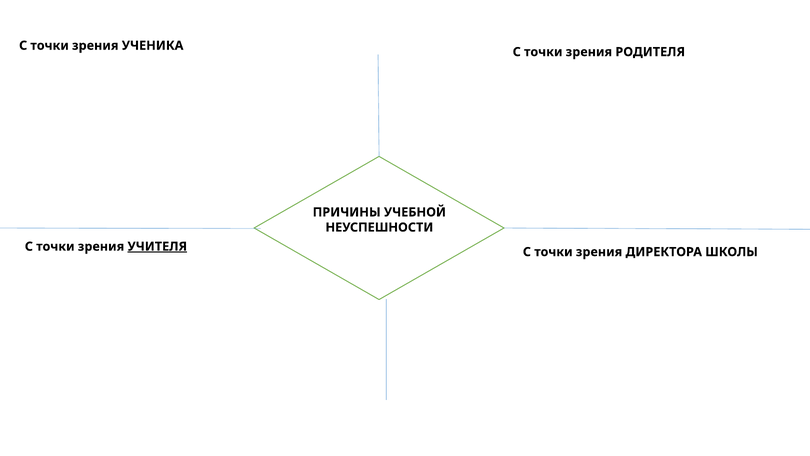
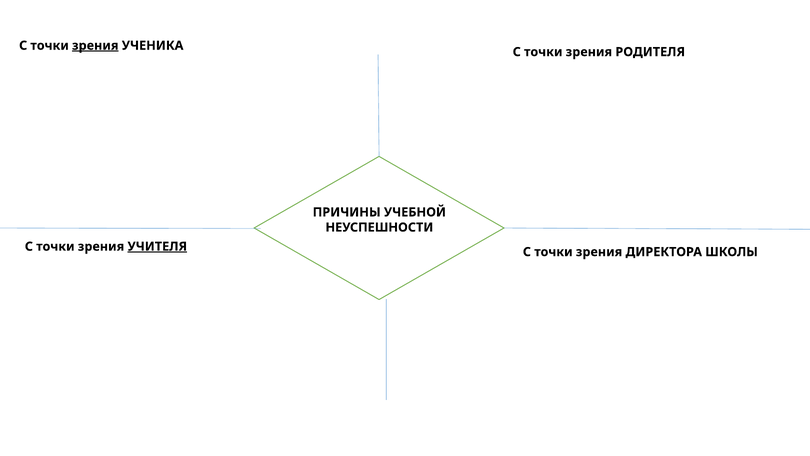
зрения at (95, 46) underline: none -> present
